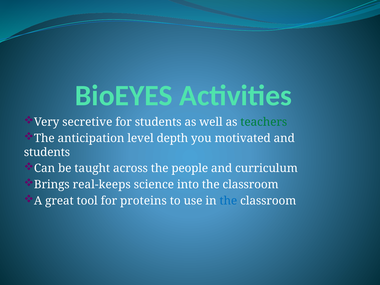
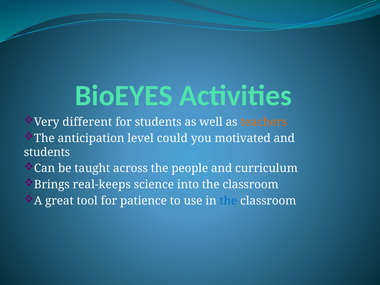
secretive: secretive -> different
teachers colour: green -> orange
depth: depth -> could
proteins: proteins -> patience
